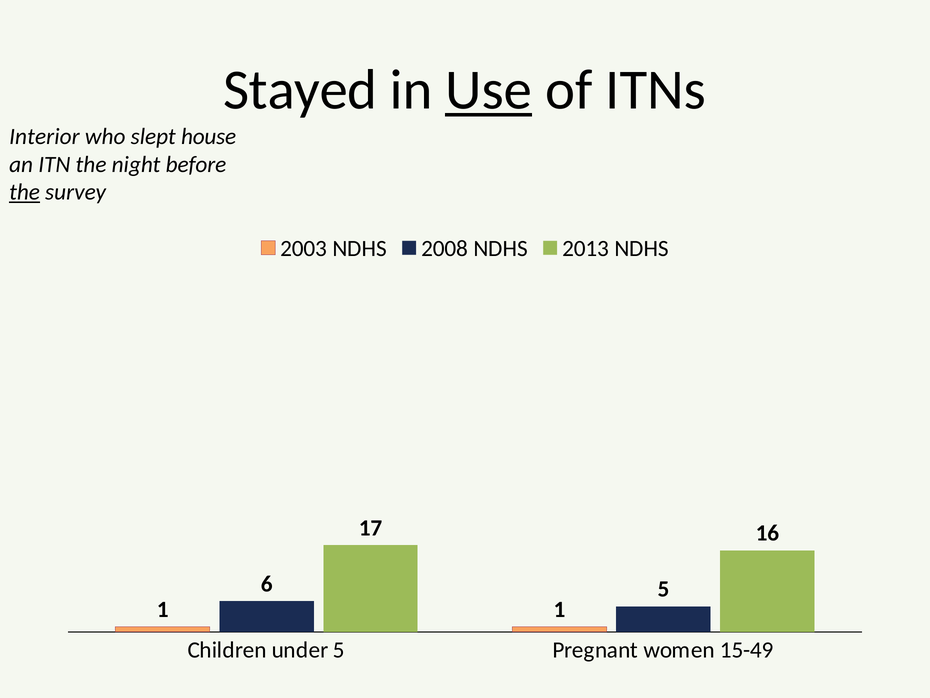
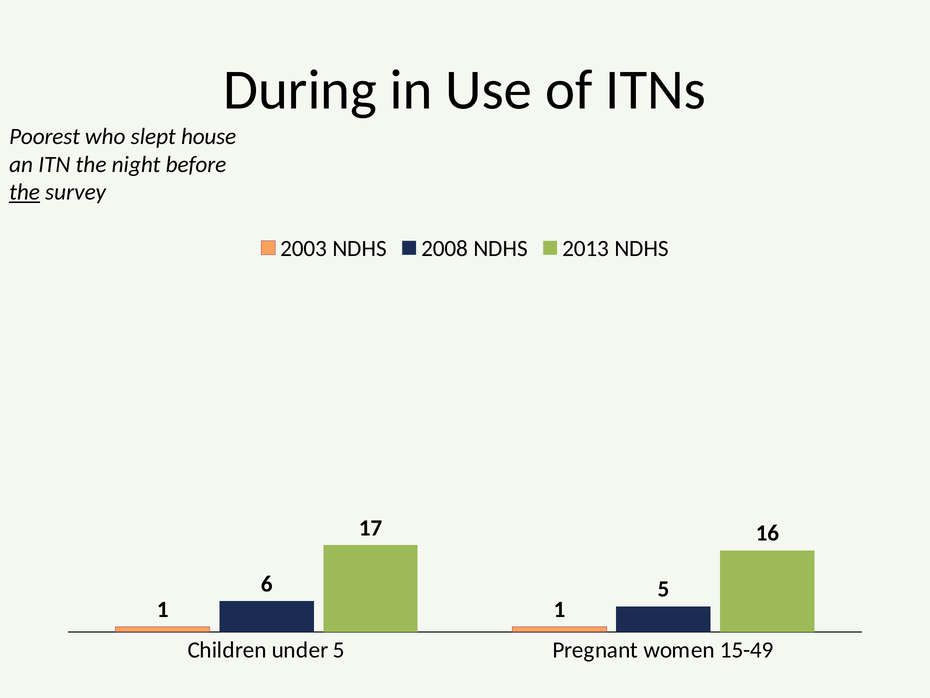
Stayed: Stayed -> During
Use underline: present -> none
Interior: Interior -> Poorest
